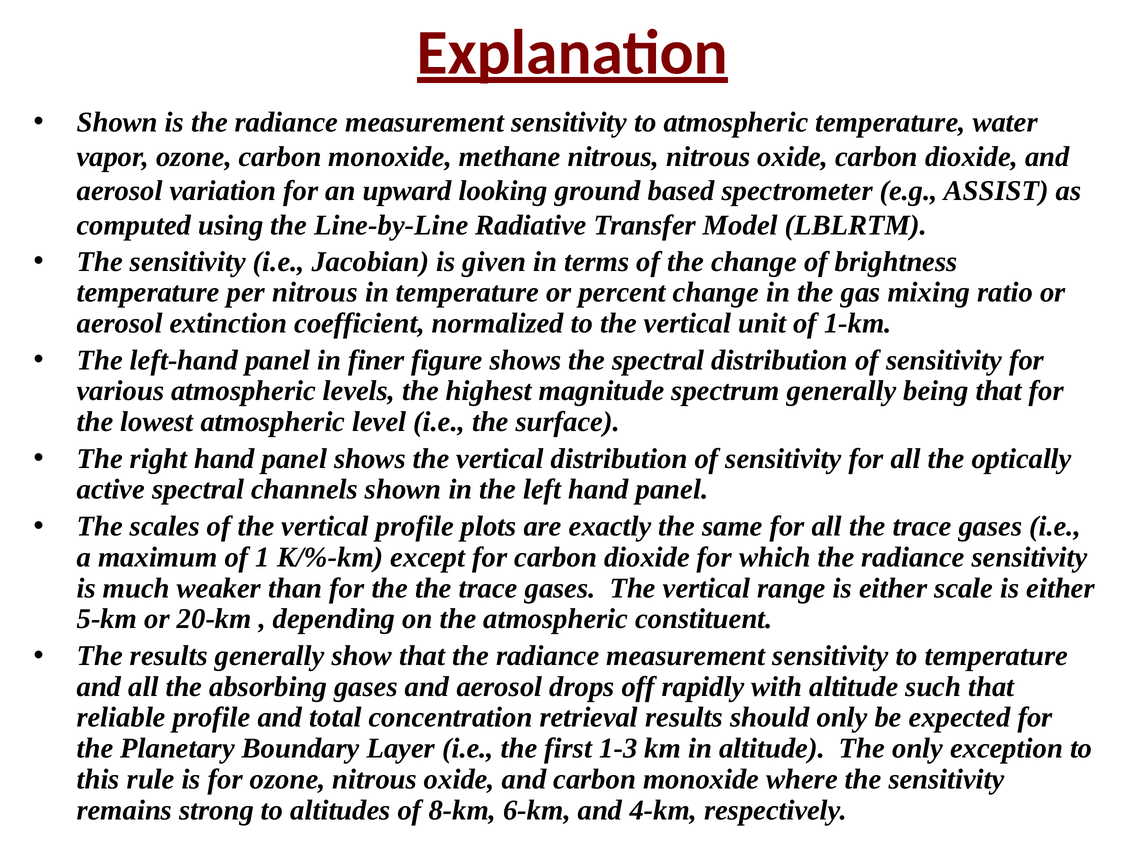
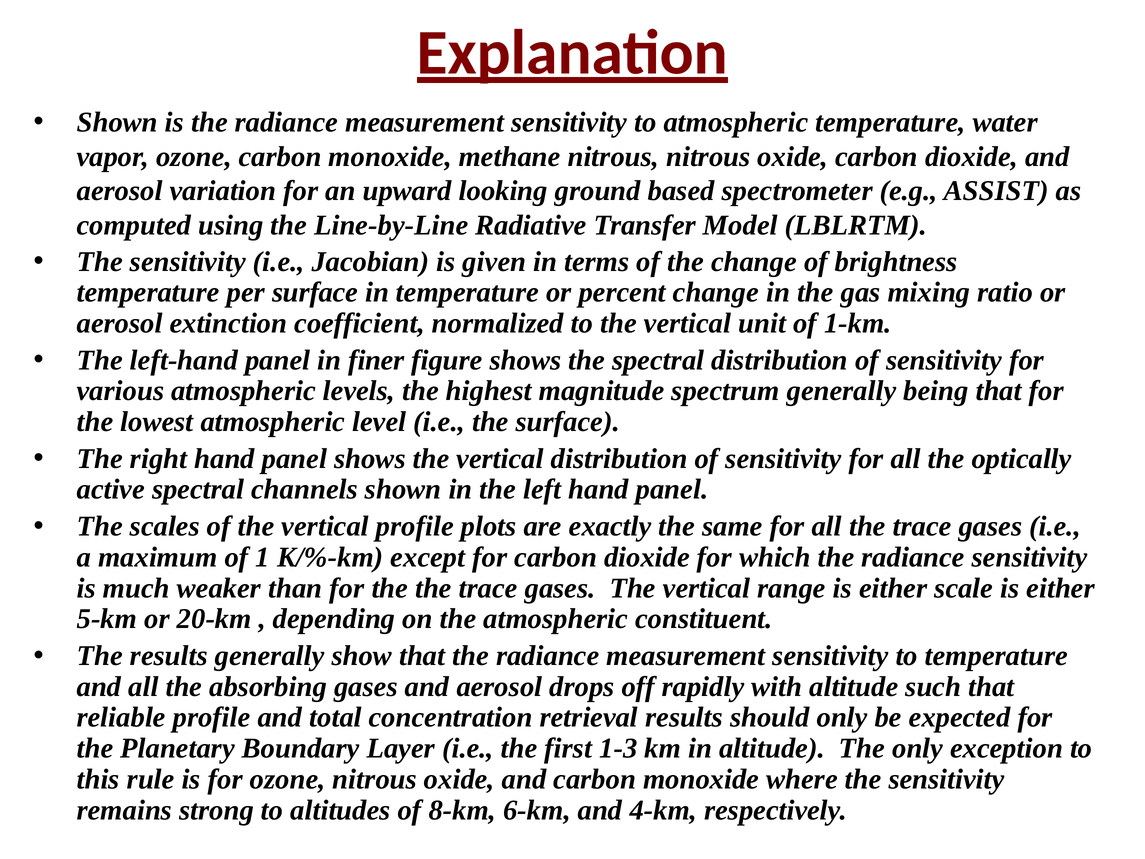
per nitrous: nitrous -> surface
